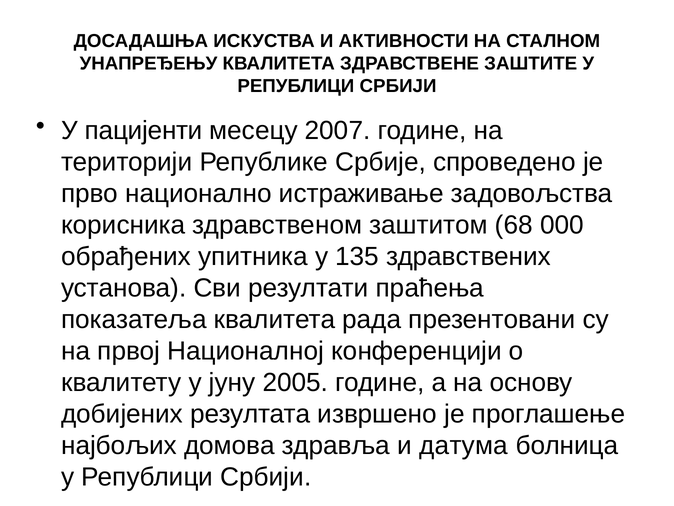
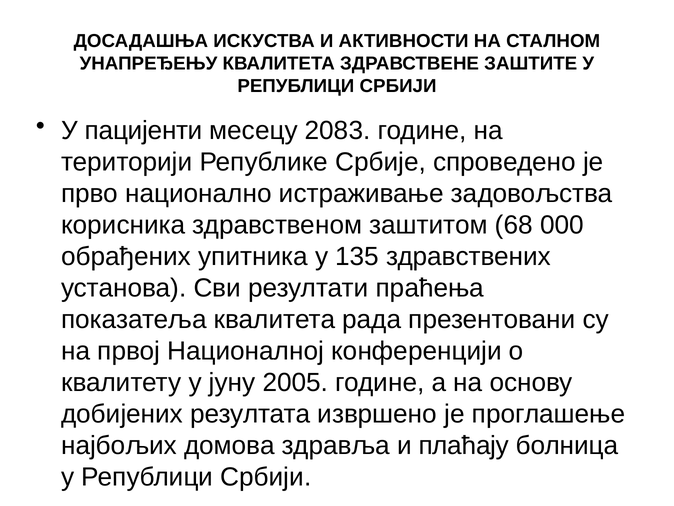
2007: 2007 -> 2083
датума: датума -> плаћају
